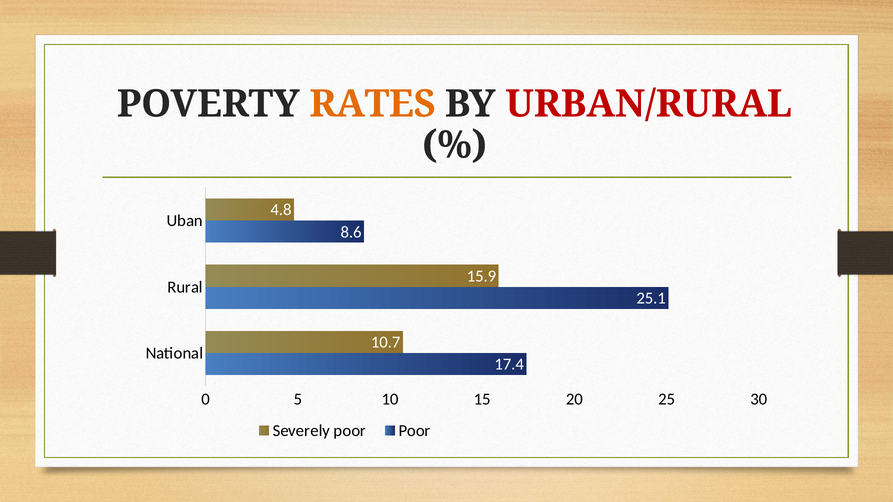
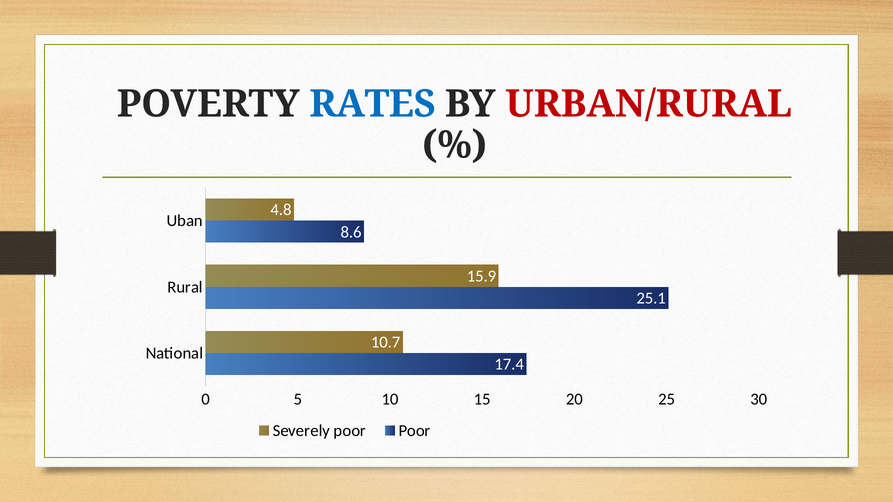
RATES colour: orange -> blue
